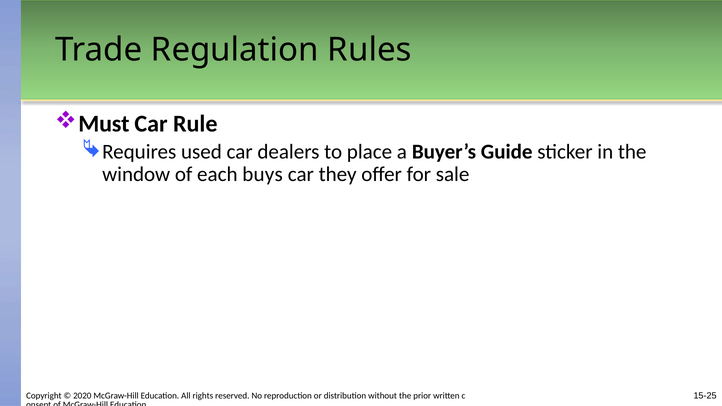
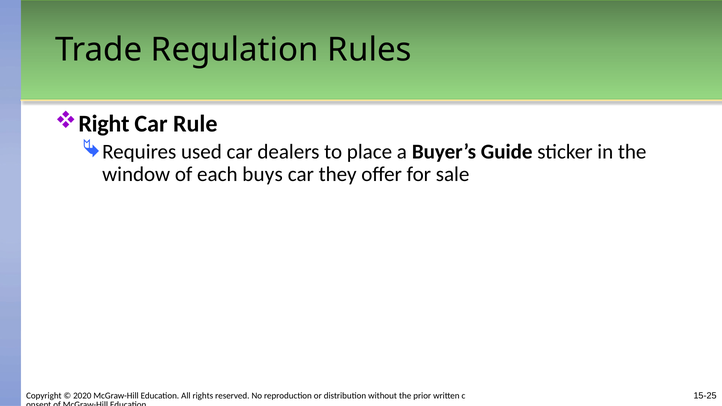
Must: Must -> Right
